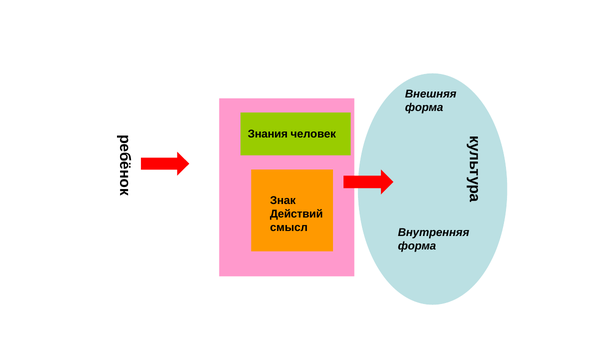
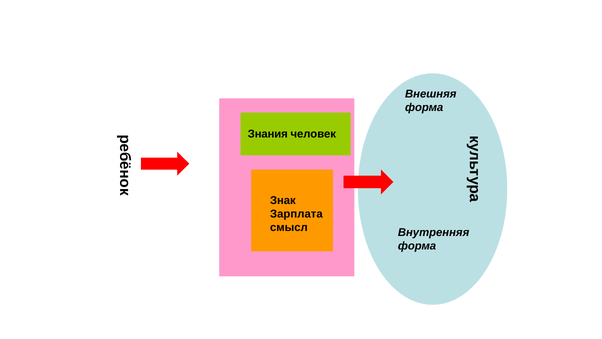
Действий: Действий -> Зарплата
